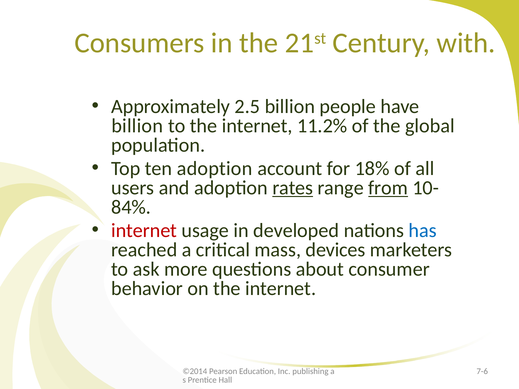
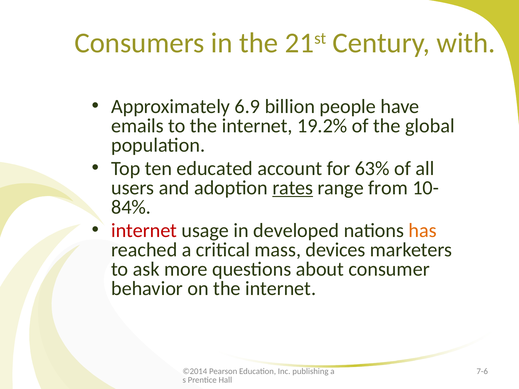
2.5: 2.5 -> 6.9
billion at (137, 126): billion -> emails
11.2%: 11.2% -> 19.2%
ten adoption: adoption -> educated
18%: 18% -> 63%
from underline: present -> none
has colour: blue -> orange
